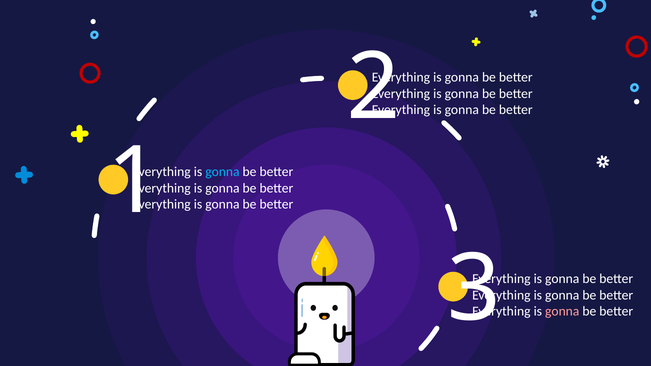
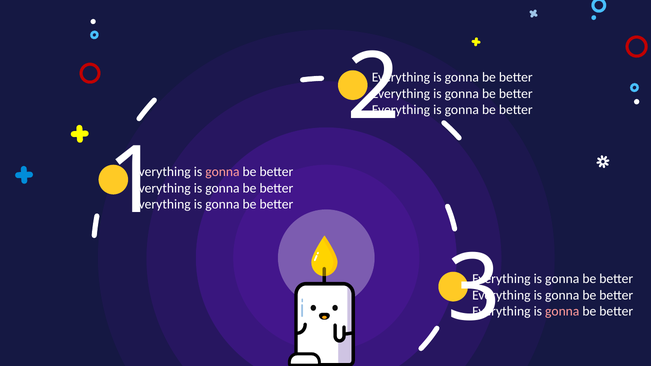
gonna at (222, 172) colour: light blue -> pink
